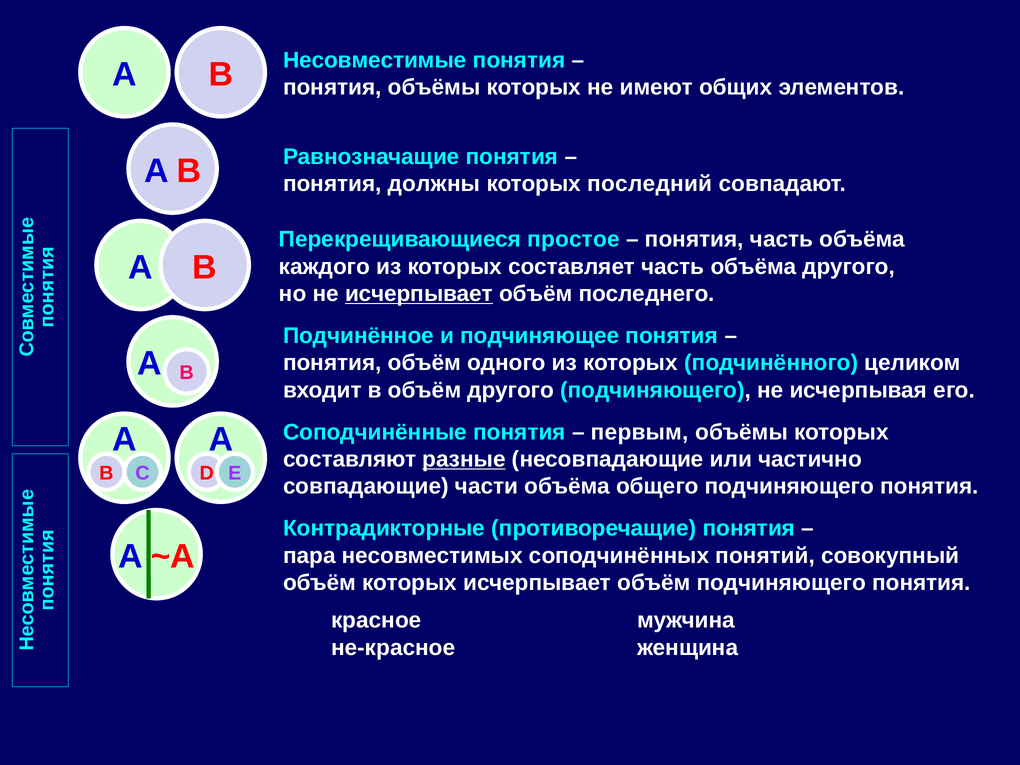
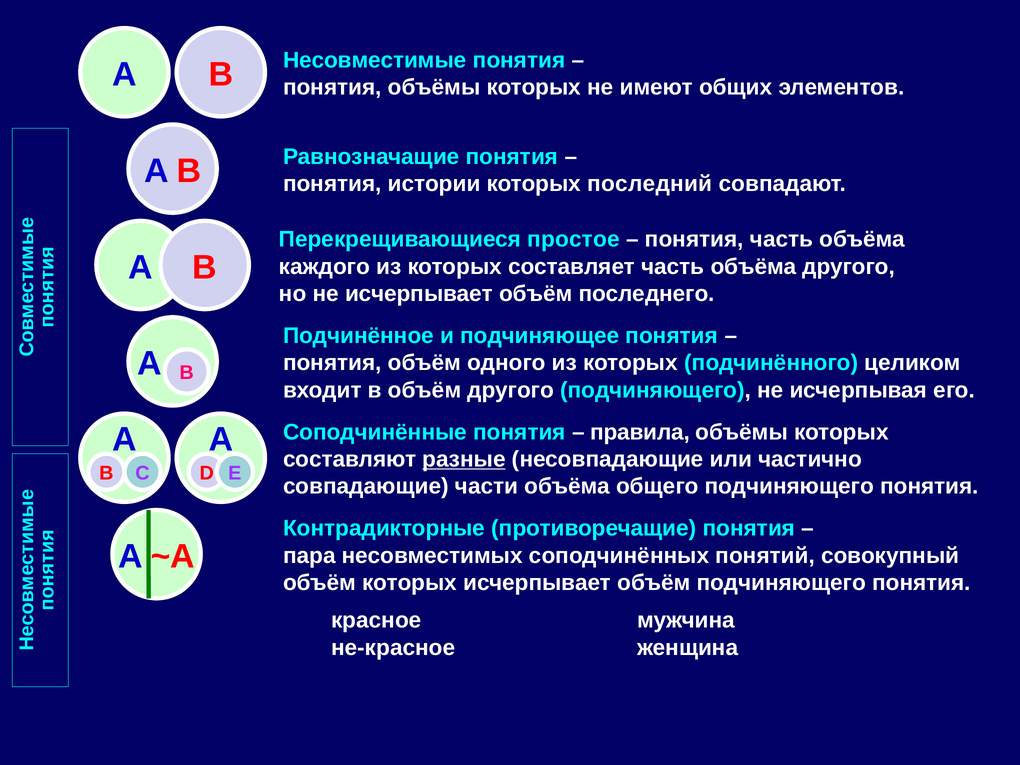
должны: должны -> истории
исчерпывает at (419, 294) underline: present -> none
первым: первым -> правила
